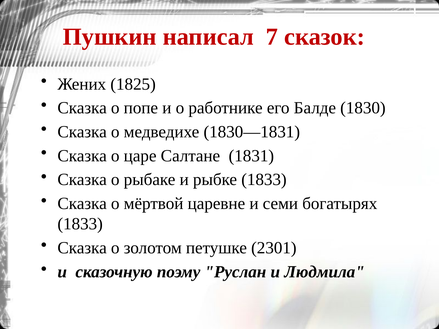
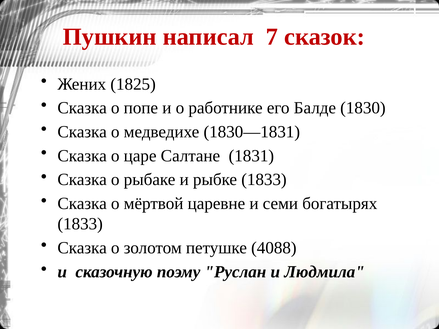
2301: 2301 -> 4088
